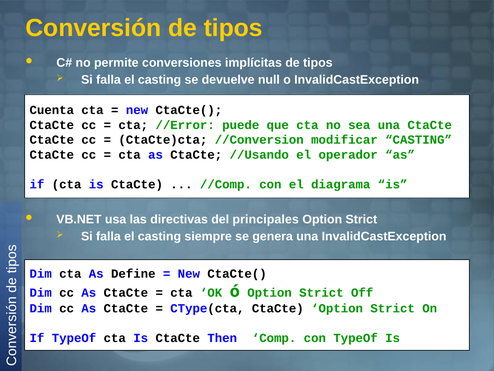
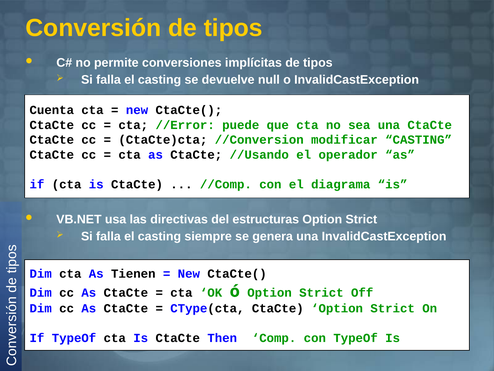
principales: principales -> estructuras
Define: Define -> Tienen
